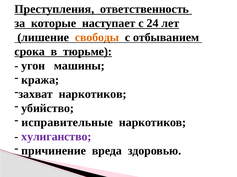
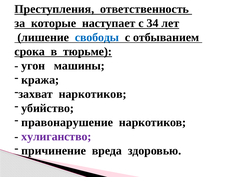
24: 24 -> 34
свободы colour: orange -> blue
исправительные: исправительные -> правонарушение
